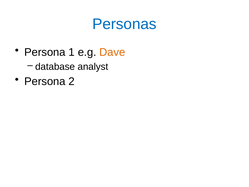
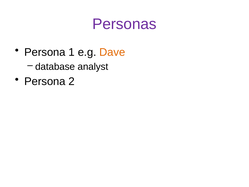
Personas colour: blue -> purple
